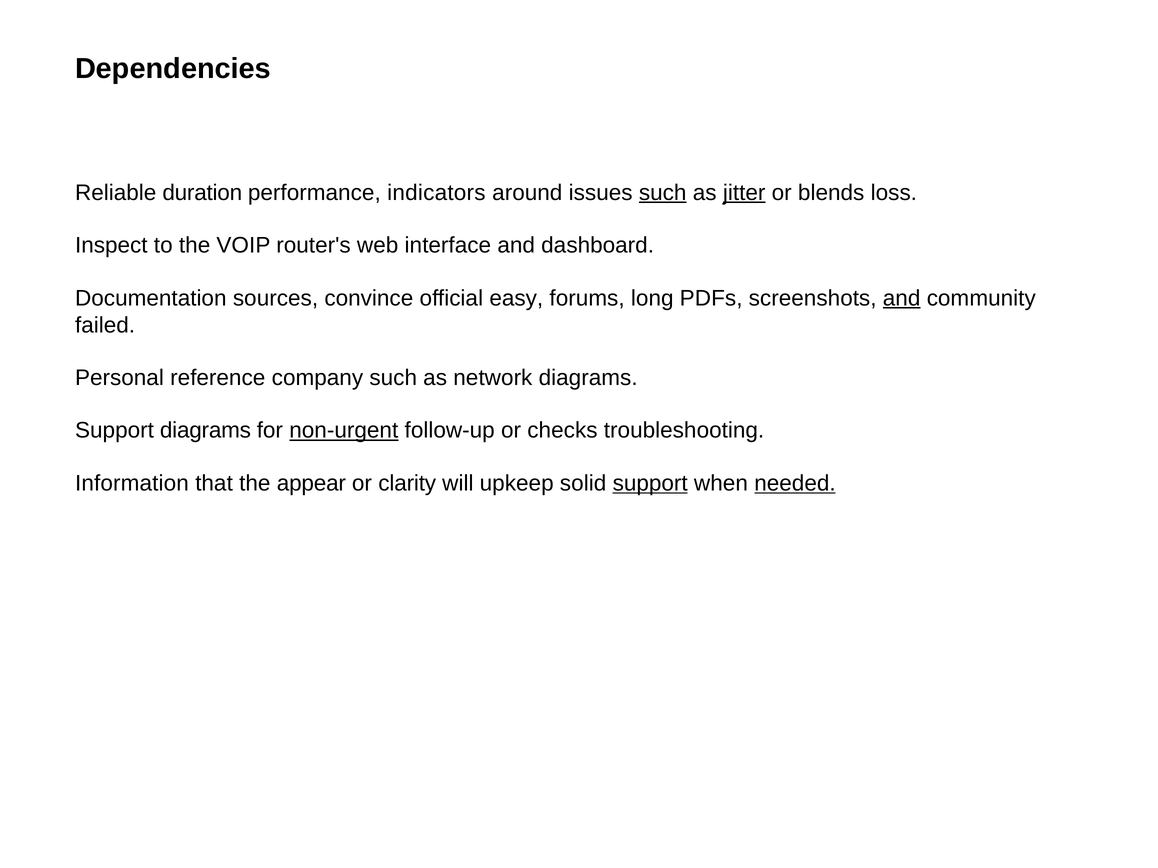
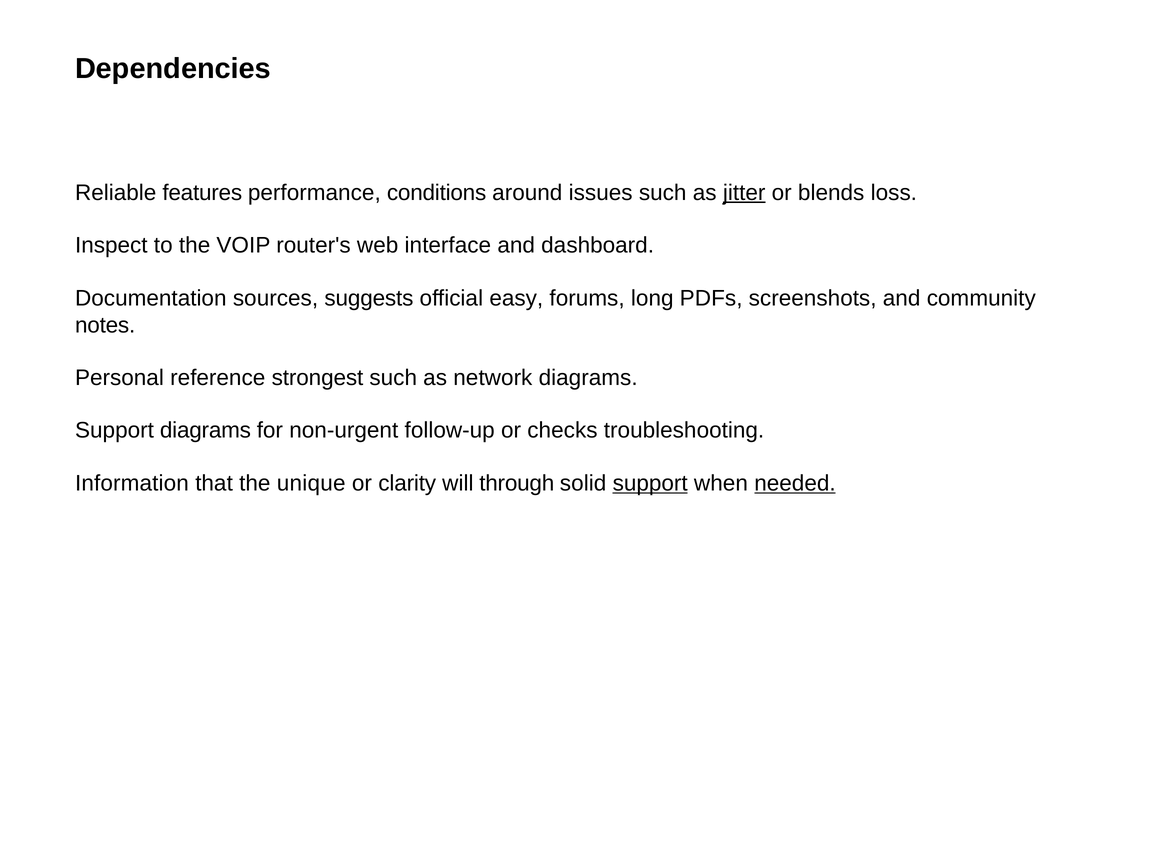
duration: duration -> features
indicators: indicators -> conditions
such at (663, 193) underline: present -> none
convince: convince -> suggests
and at (902, 298) underline: present -> none
failed: failed -> notes
company: company -> strongest
non-urgent underline: present -> none
appear: appear -> unique
upkeep: upkeep -> through
